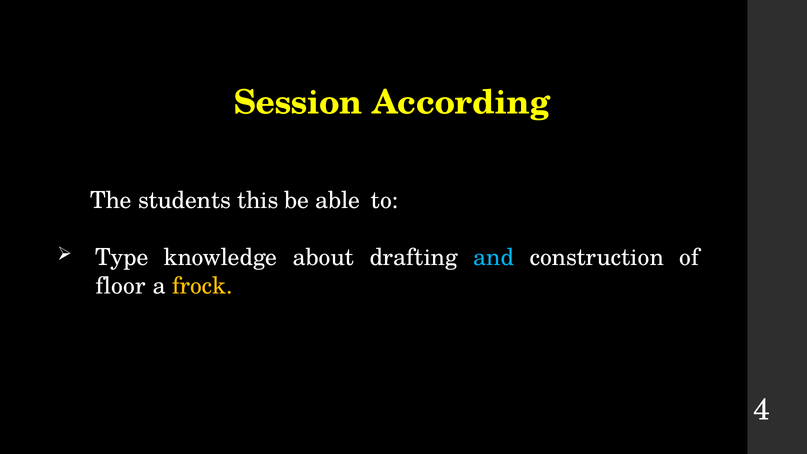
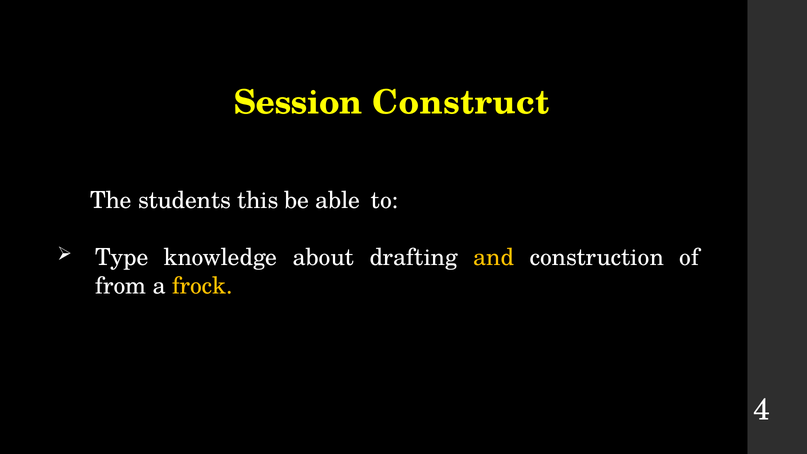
According: According -> Construct
and colour: light blue -> yellow
floor: floor -> from
